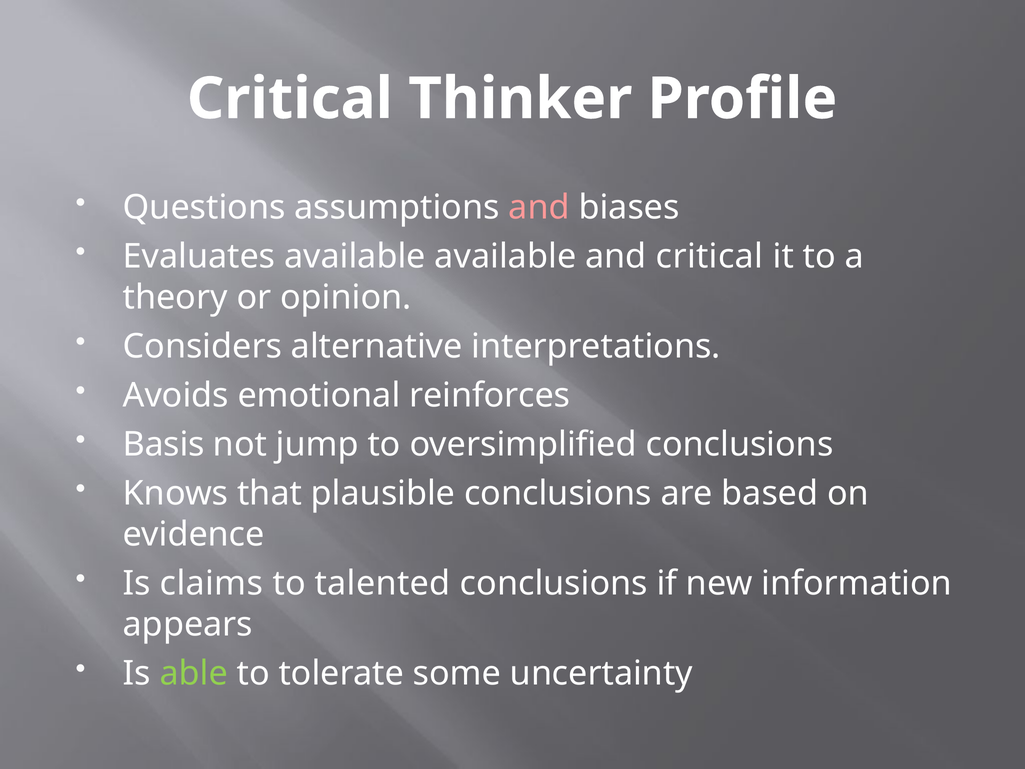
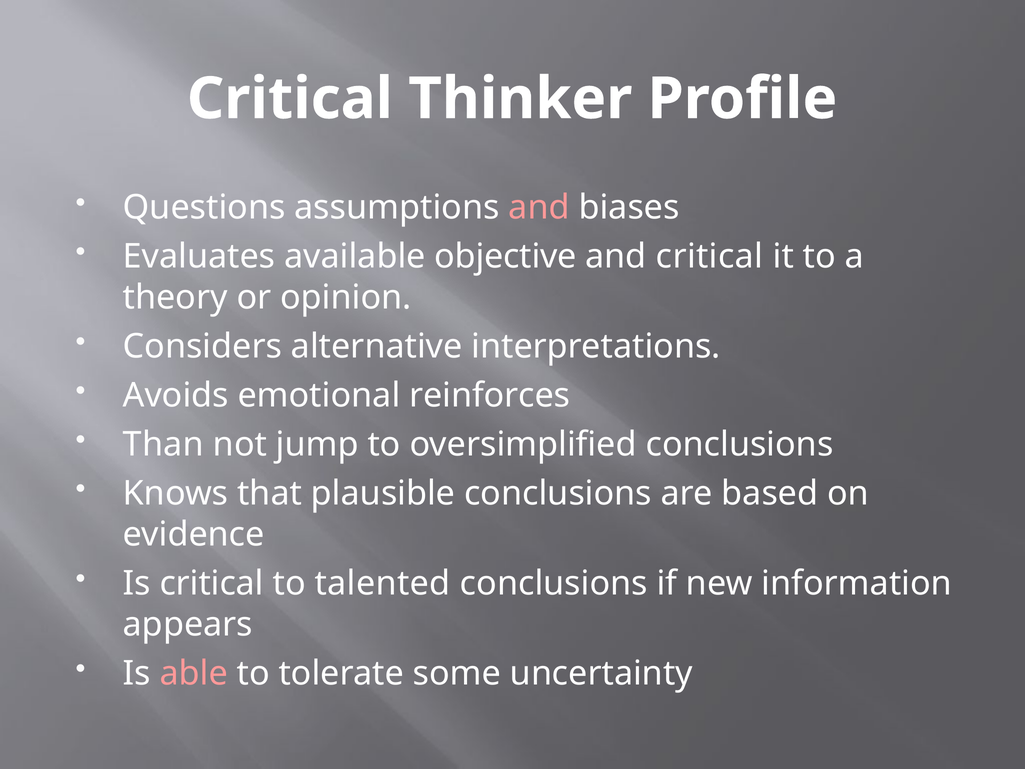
available available: available -> objective
Basis: Basis -> Than
Is claims: claims -> critical
able colour: light green -> pink
